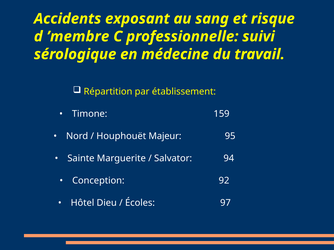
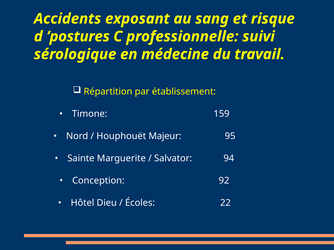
’membre: ’membre -> ’postures
97: 97 -> 22
